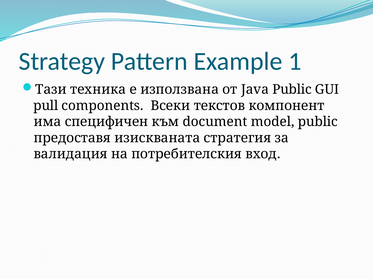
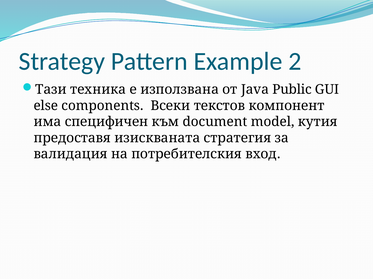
1: 1 -> 2
pull: pull -> else
model public: public -> кутия
